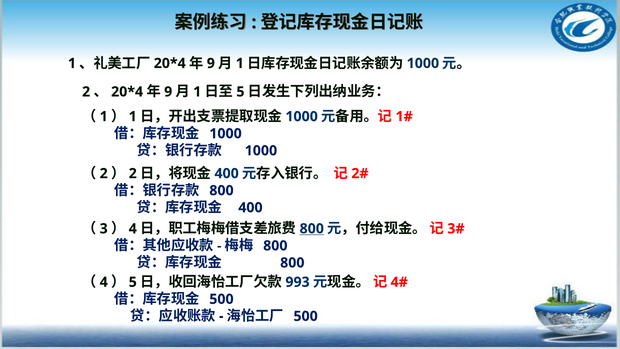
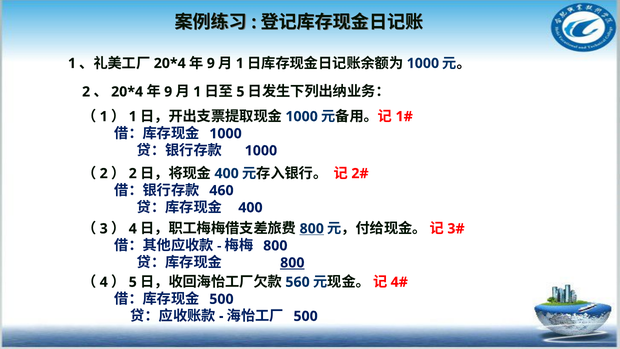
800 at (221, 190): 800 -> 460
800 at (292, 263) underline: none -> present
993: 993 -> 560
